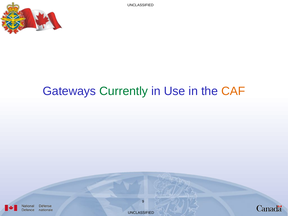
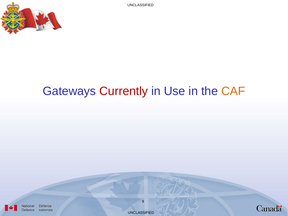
Currently colour: green -> red
